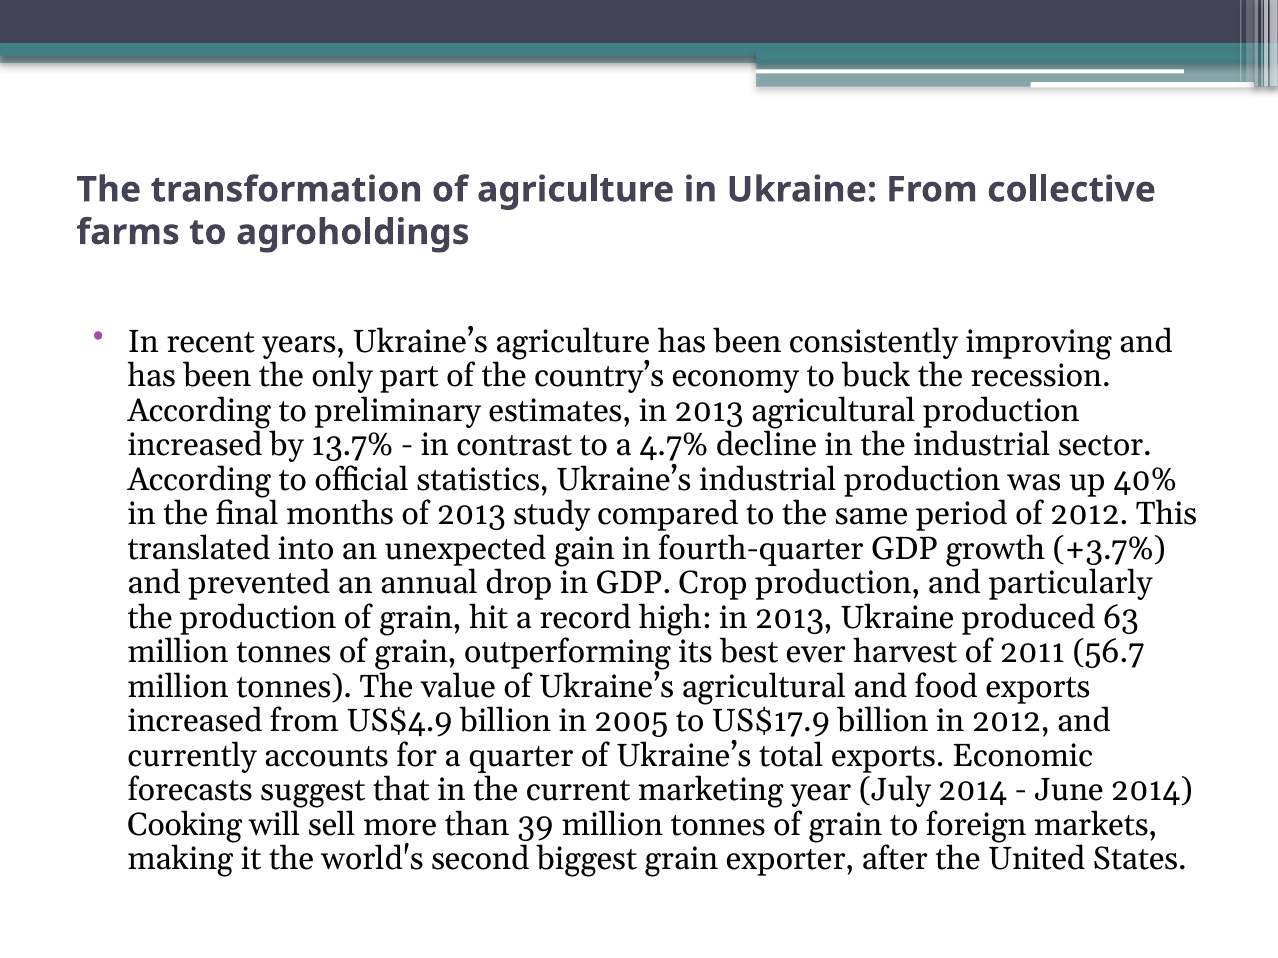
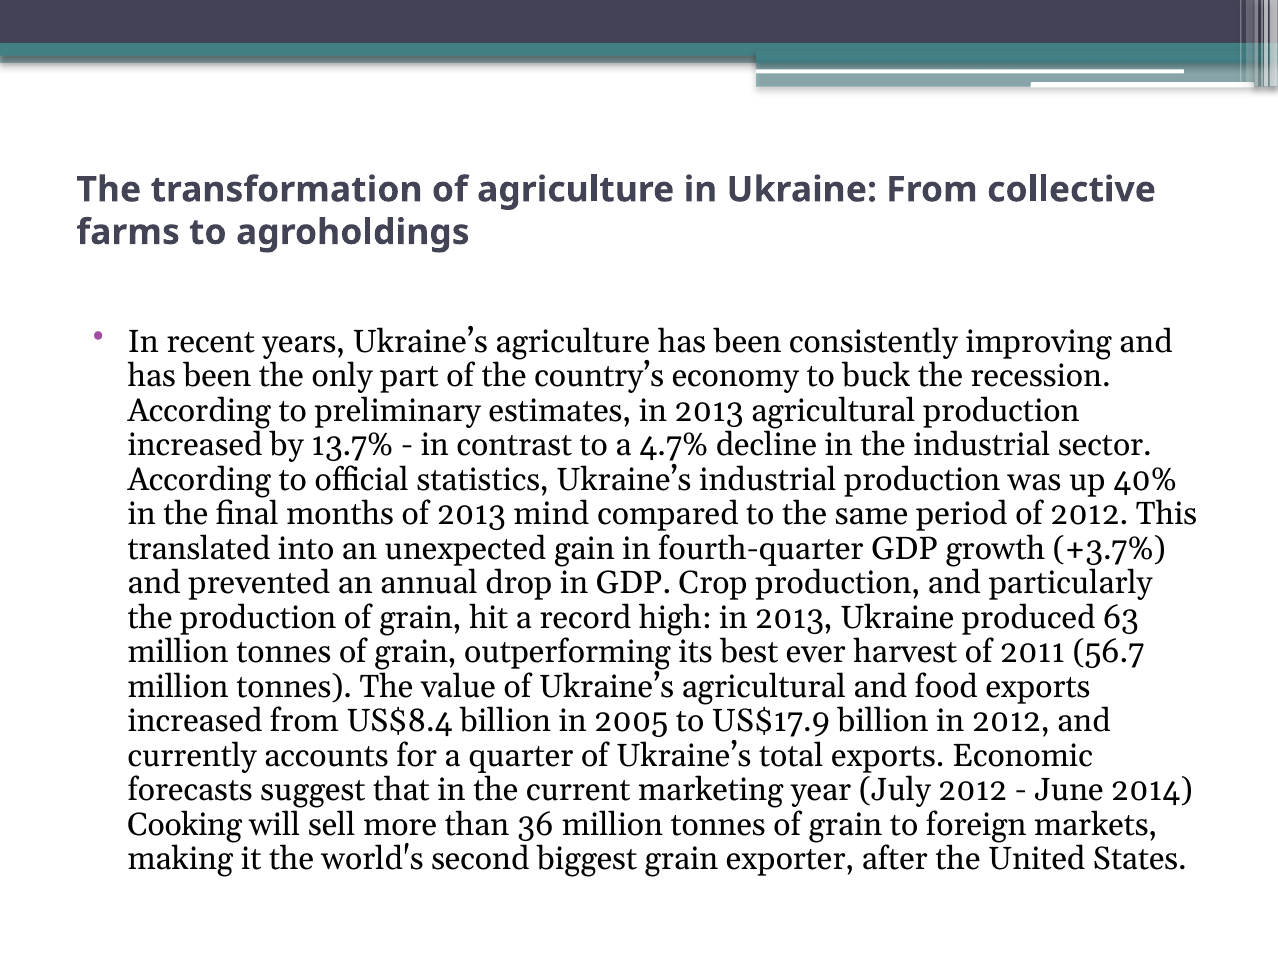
study: study -> mind
US$4.9: US$4.9 -> US$8.4
July 2014: 2014 -> 2012
39: 39 -> 36
